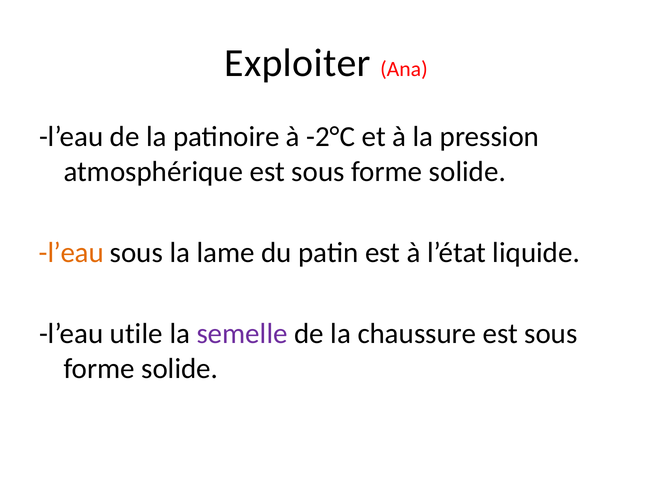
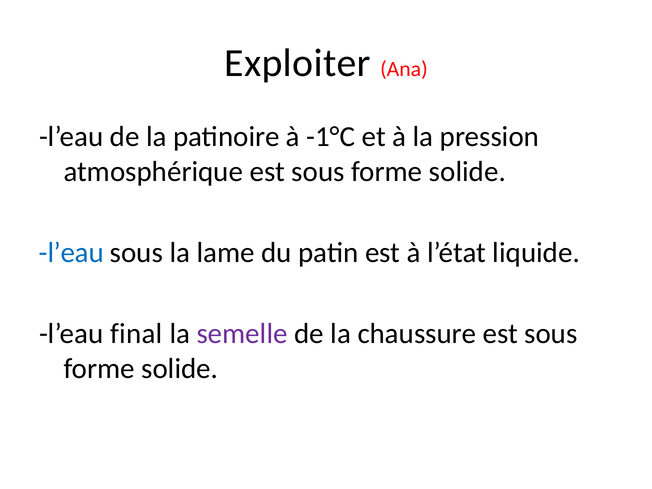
-2°C: -2°C -> -1°C
l’eau at (71, 253) colour: orange -> blue
utile: utile -> final
